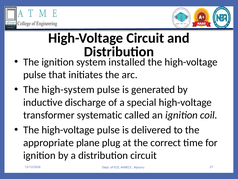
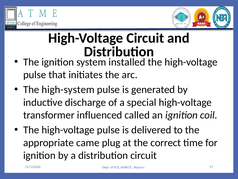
systematic: systematic -> influenced
plane: plane -> came
